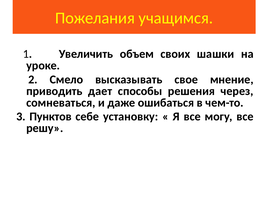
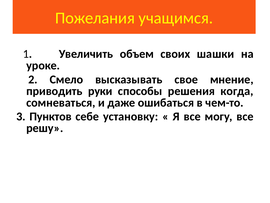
дает: дает -> руки
через: через -> когда
